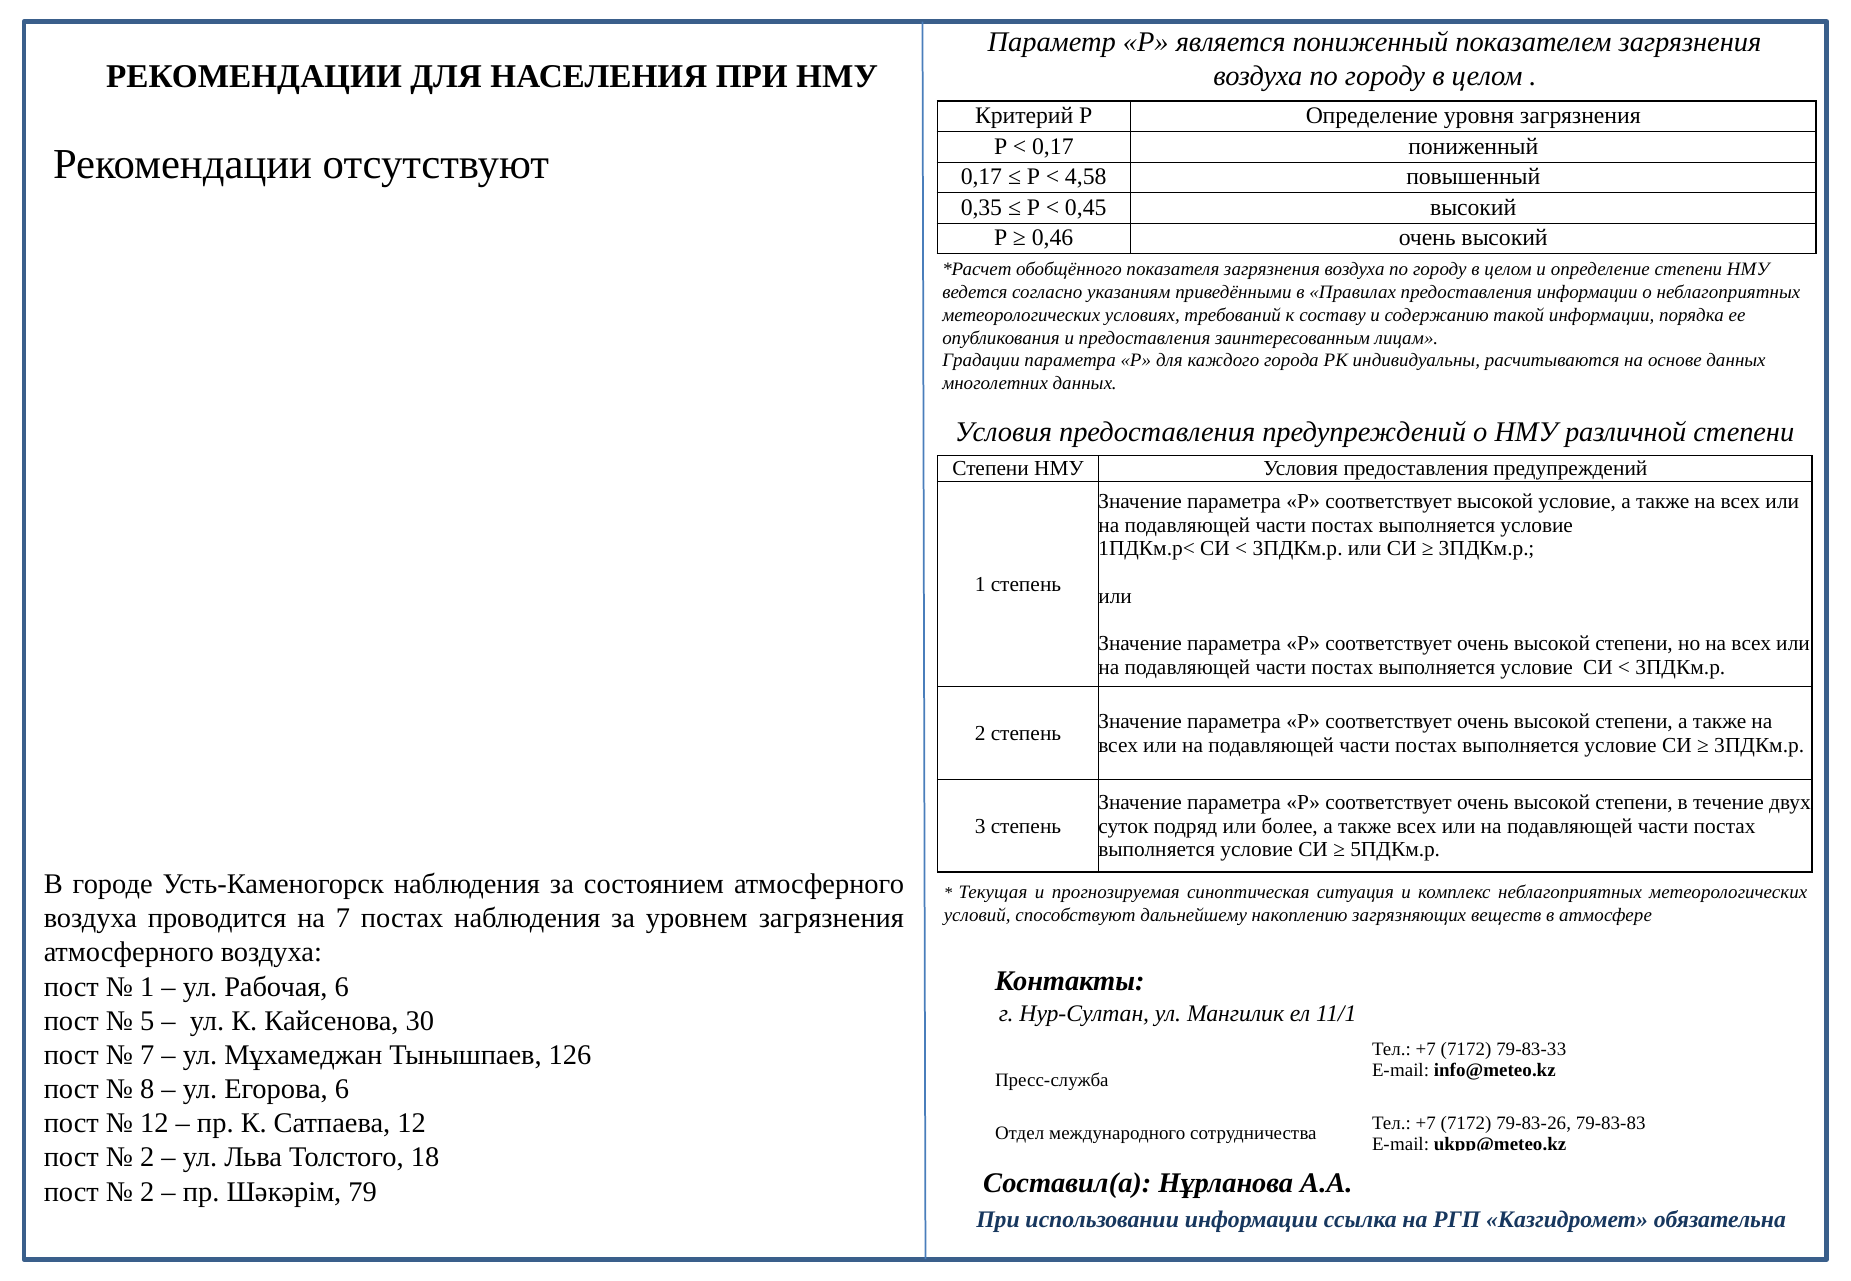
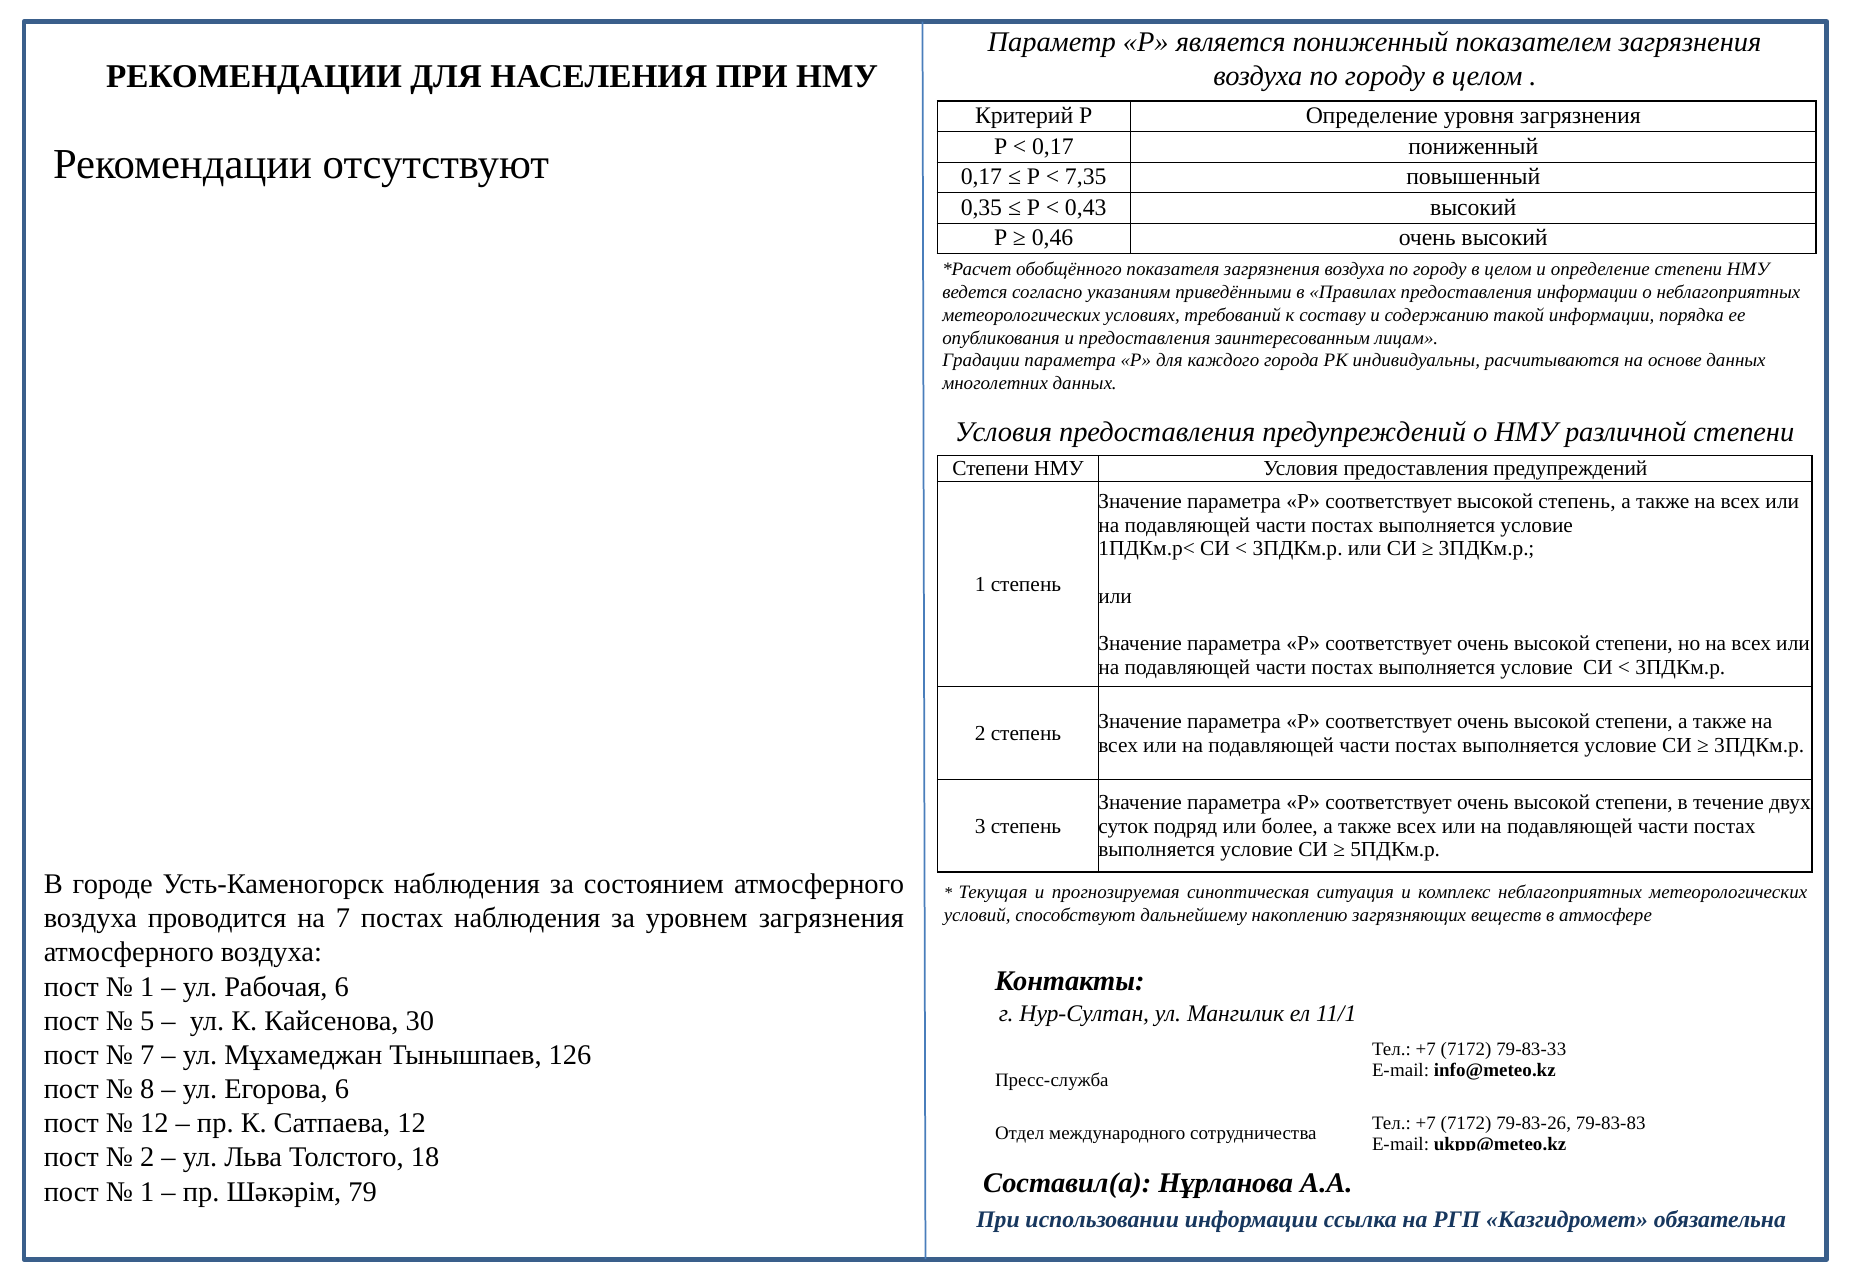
4,58: 4,58 -> 7,35
0,45: 0,45 -> 0,43
высокой условие: условие -> степень
2 at (147, 1192): 2 -> 1
